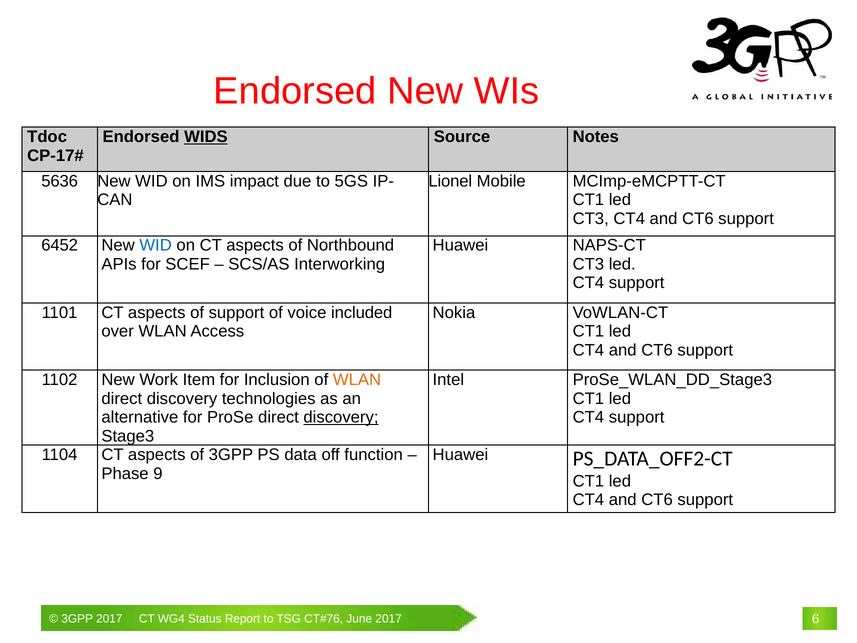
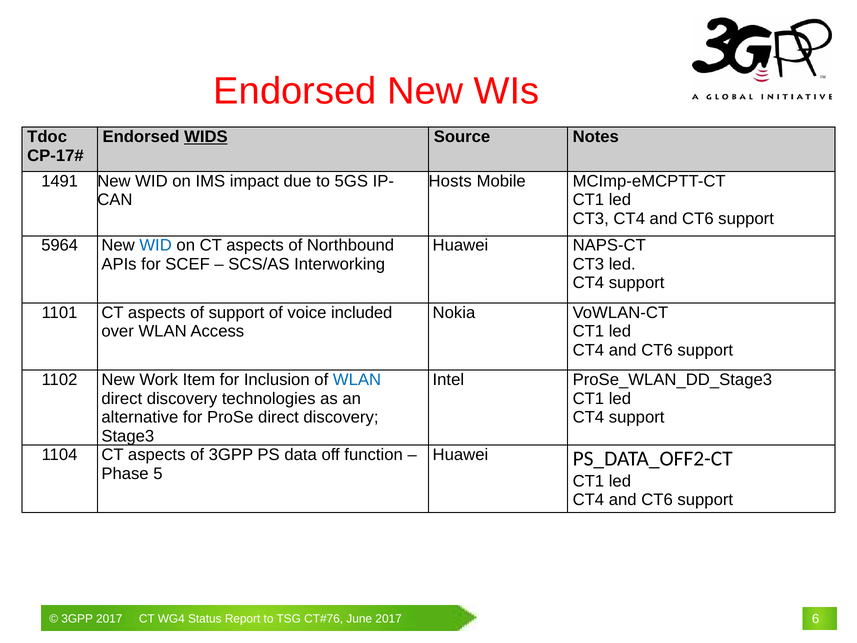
5636: 5636 -> 1491
Lionel: Lionel -> Hosts
6452: 6452 -> 5964
WLAN at (357, 380) colour: orange -> blue
discovery at (341, 417) underline: present -> none
9: 9 -> 5
